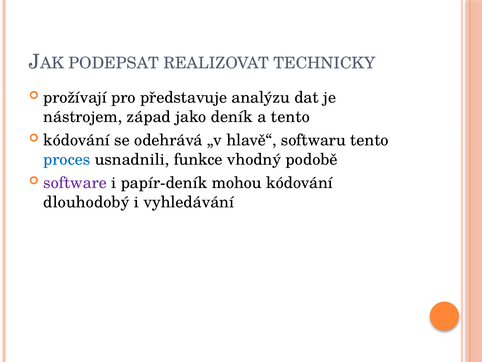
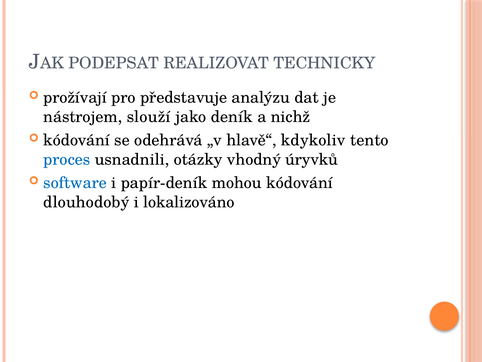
západ: západ -> slouží
a tento: tento -> nichž
softwaru: softwaru -> kdykoliv
funkce: funkce -> otázky
podobě: podobě -> úryvků
software colour: purple -> blue
vyhledávání: vyhledávání -> lokalizováno
